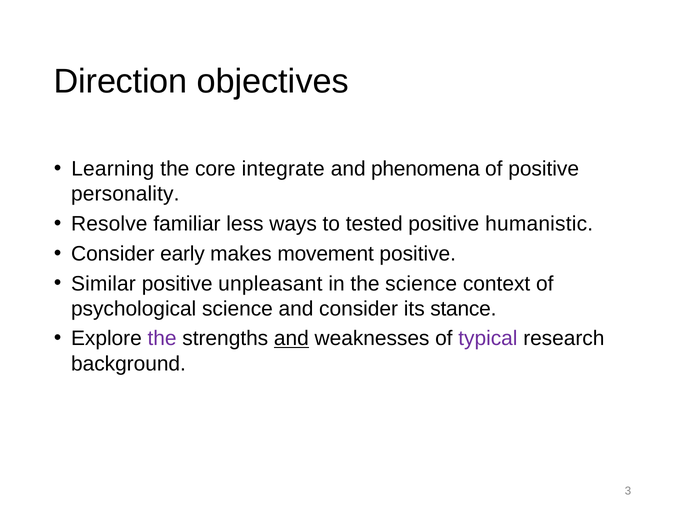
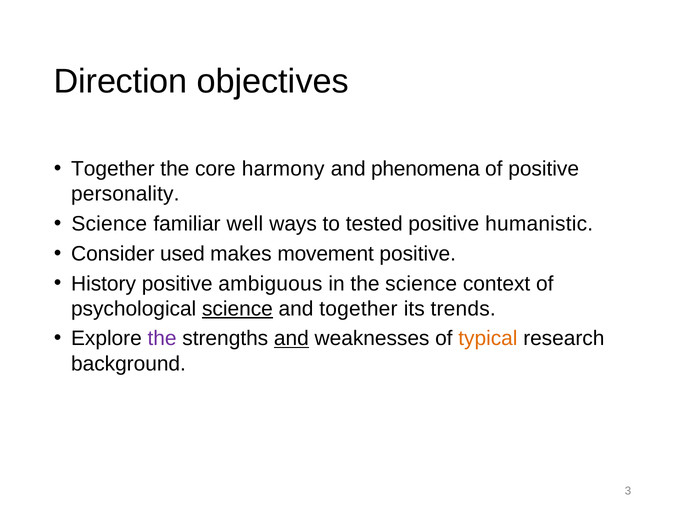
Learning at (113, 169): Learning -> Together
integrate: integrate -> harmony
Resolve at (109, 224): Resolve -> Science
less: less -> well
early: early -> used
Similar: Similar -> History
unpleasant: unpleasant -> ambiguous
science at (237, 309) underline: none -> present
and consider: consider -> together
stance: stance -> trends
typical colour: purple -> orange
